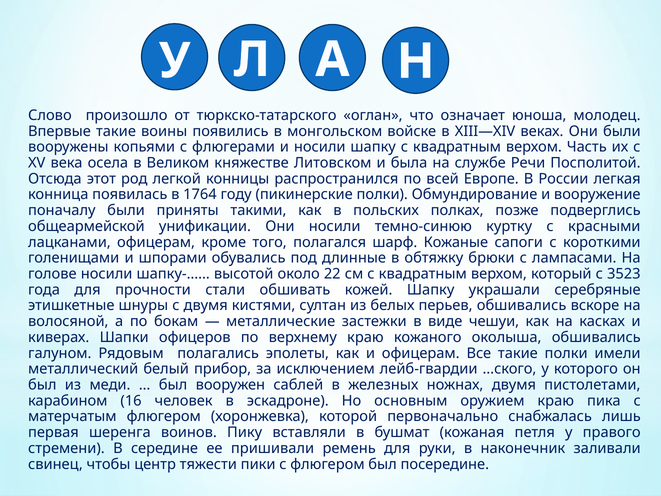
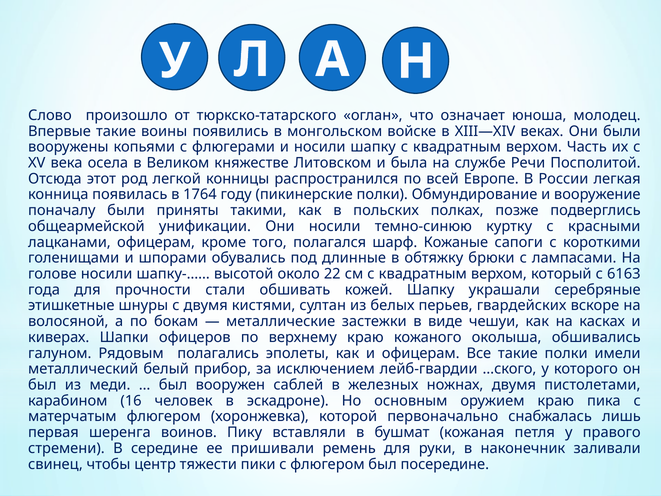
3523: 3523 -> 6163
перьев обшивались: обшивались -> гвардейских
